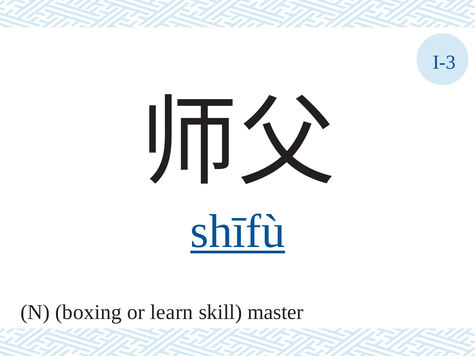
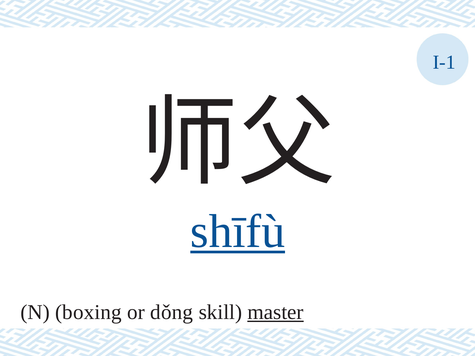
I-3: I-3 -> I-1
learn: learn -> dǒng
master underline: none -> present
